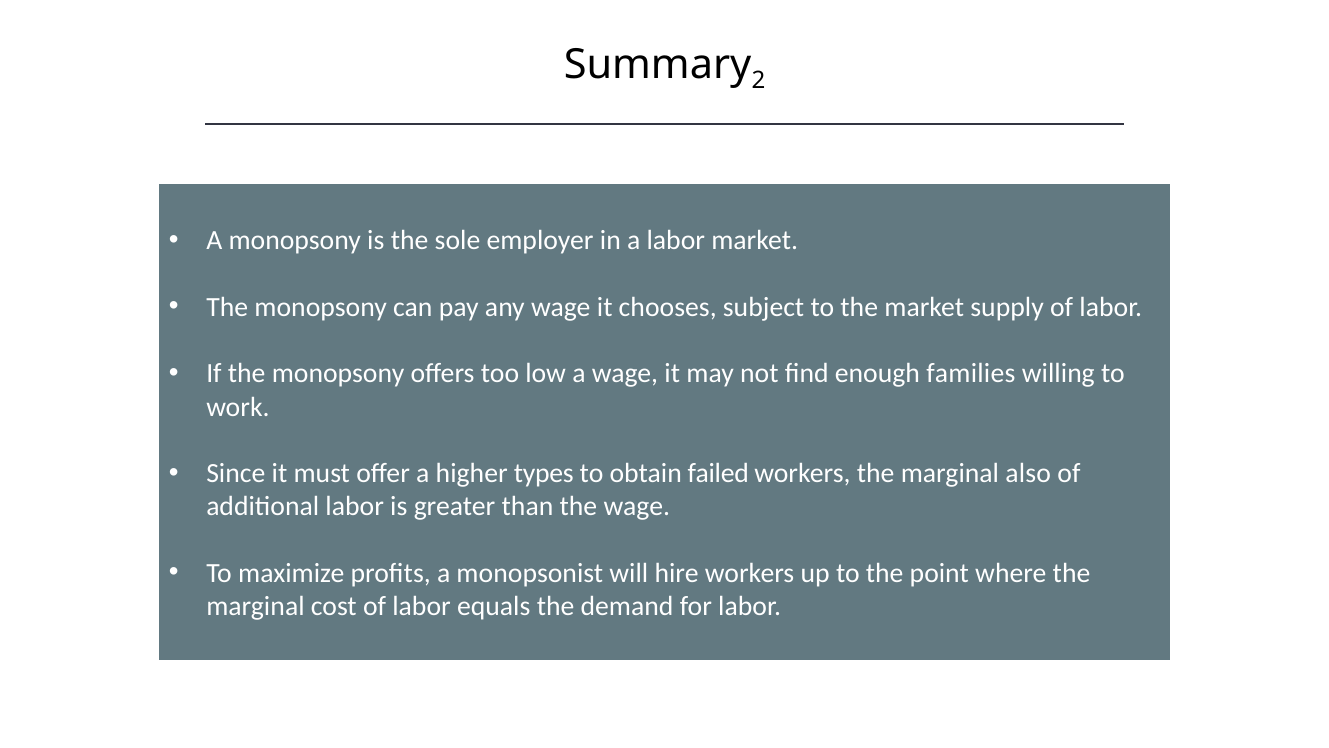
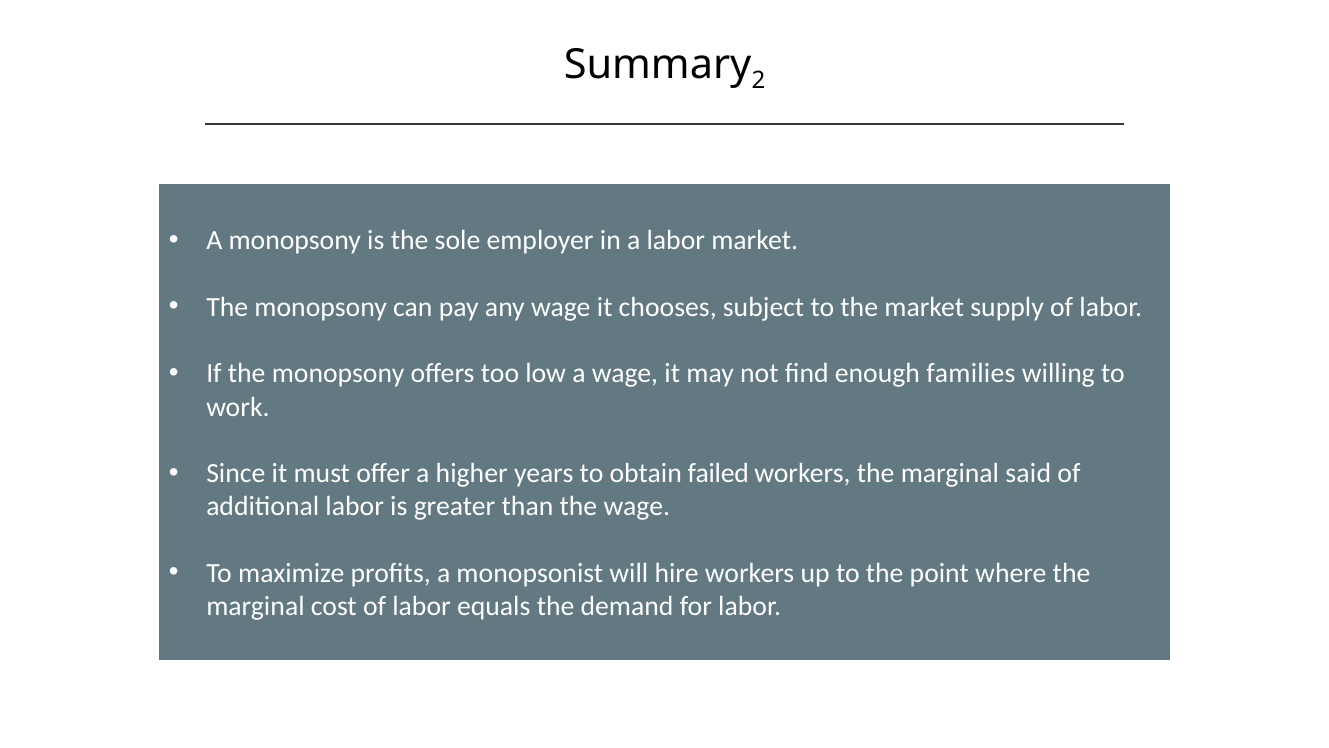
types: types -> years
also: also -> said
